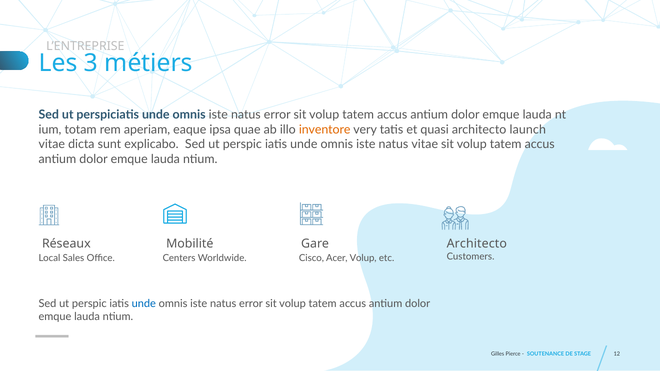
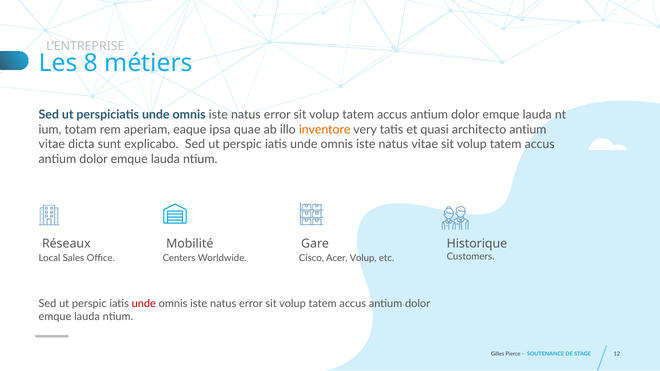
3: 3 -> 8
architecto launch: launch -> antium
Architecto at (477, 244): Architecto -> Historique
unde at (144, 304) colour: blue -> red
